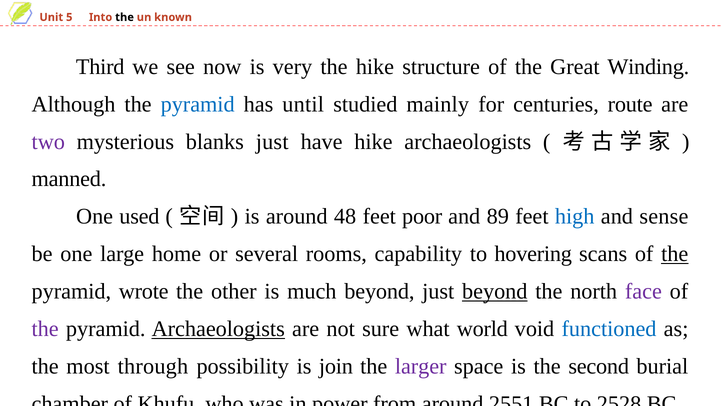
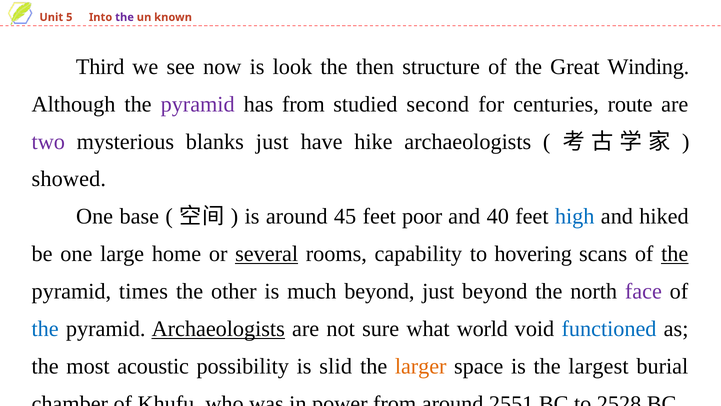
the at (125, 17) colour: black -> purple
very: very -> look
the hike: hike -> then
pyramid at (198, 104) colour: blue -> purple
has until: until -> from
mainly: mainly -> second
manned: manned -> showed
used: used -> base
48: 48 -> 45
89: 89 -> 40
sense: sense -> hiked
several underline: none -> present
wrote: wrote -> times
beyond at (495, 291) underline: present -> none
the at (45, 328) colour: purple -> blue
through: through -> acoustic
join: join -> slid
larger colour: purple -> orange
second: second -> largest
